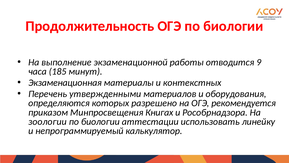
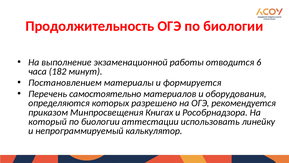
9: 9 -> 6
185: 185 -> 182
Экзаменационная: Экзаменационная -> Постановлением
контекстных: контекстных -> формируется
утвержденными: утвержденными -> самостоятельно
зоологии: зоологии -> который
